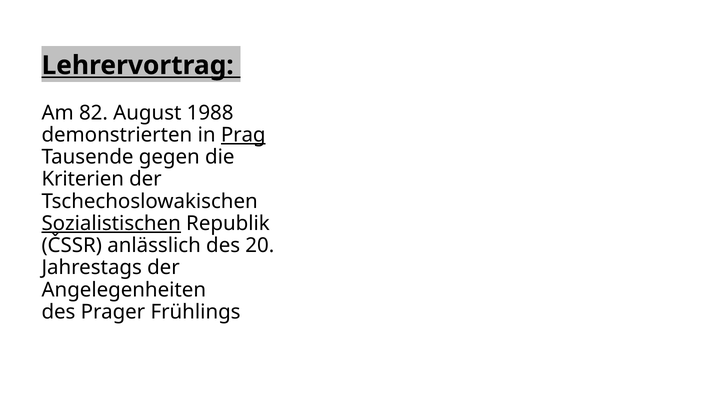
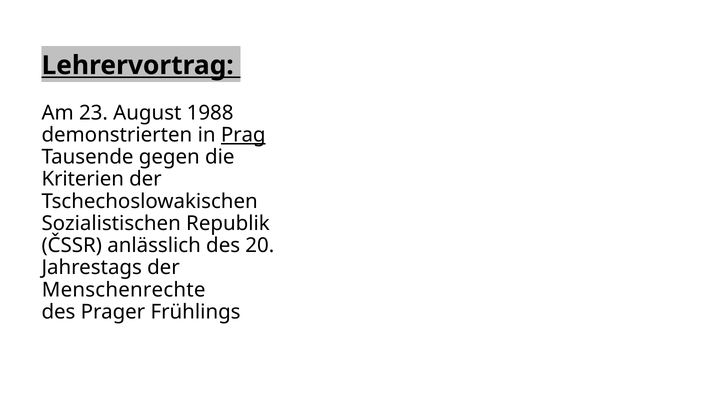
82: 82 -> 23
Sozialistischen underline: present -> none
Angelegenheiten: Angelegenheiten -> Menschenrechte
